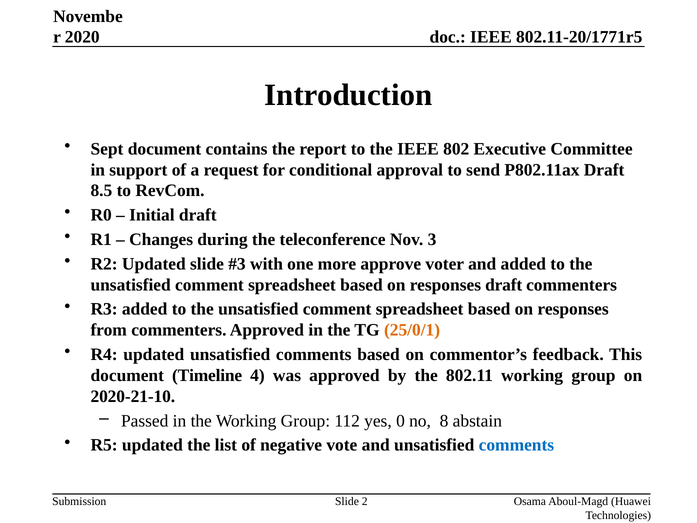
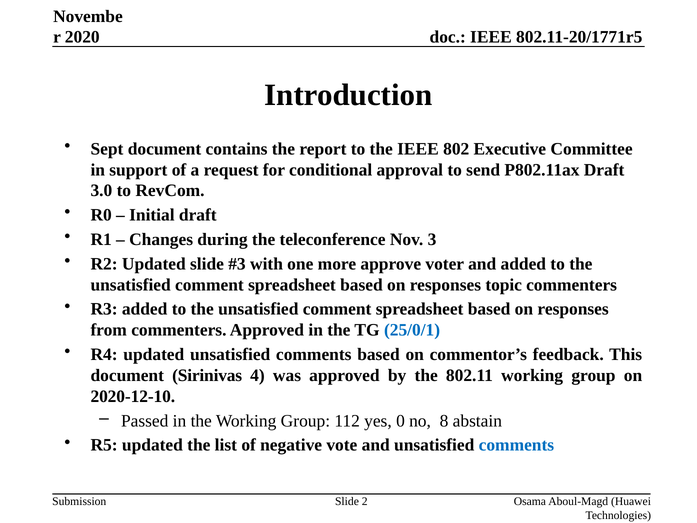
8.5: 8.5 -> 3.0
responses draft: draft -> topic
25/0/1 colour: orange -> blue
Timeline: Timeline -> Sirinivas
2020-21-10: 2020-21-10 -> 2020-12-10
